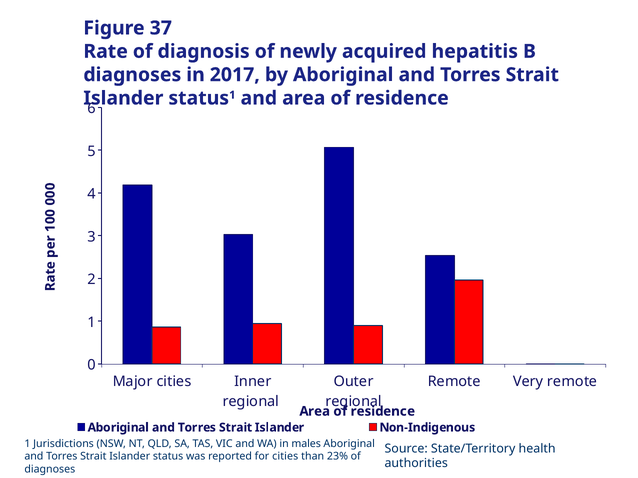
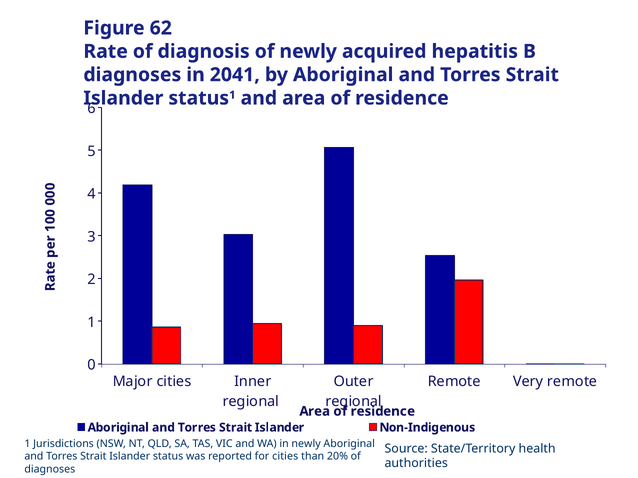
37: 37 -> 62
2017: 2017 -> 2041
in males: males -> newly
23%: 23% -> 20%
